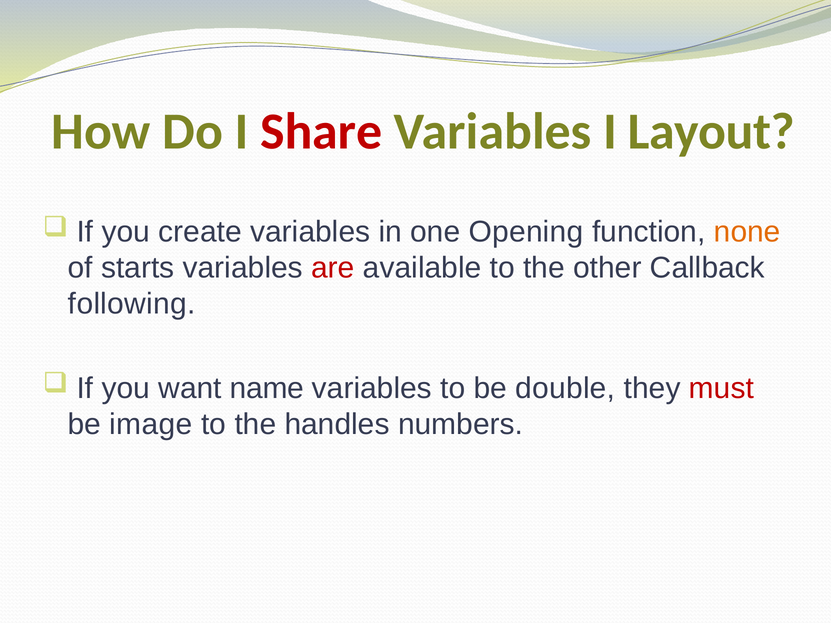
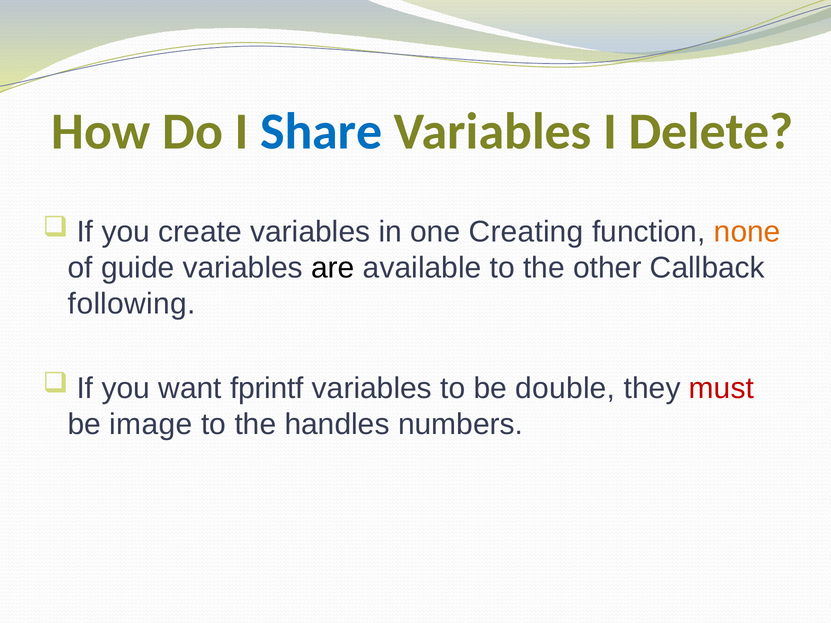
Share colour: red -> blue
Layout: Layout -> Delete
Opening: Opening -> Creating
starts: starts -> guide
are colour: red -> black
name: name -> fprintf
